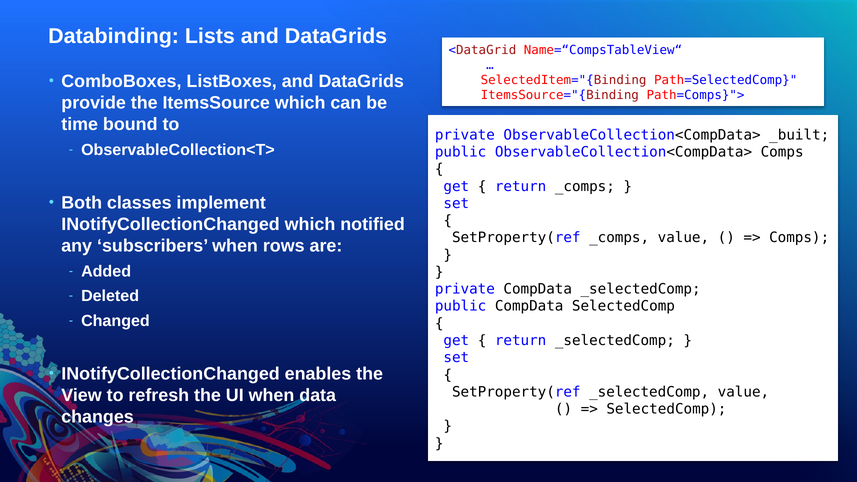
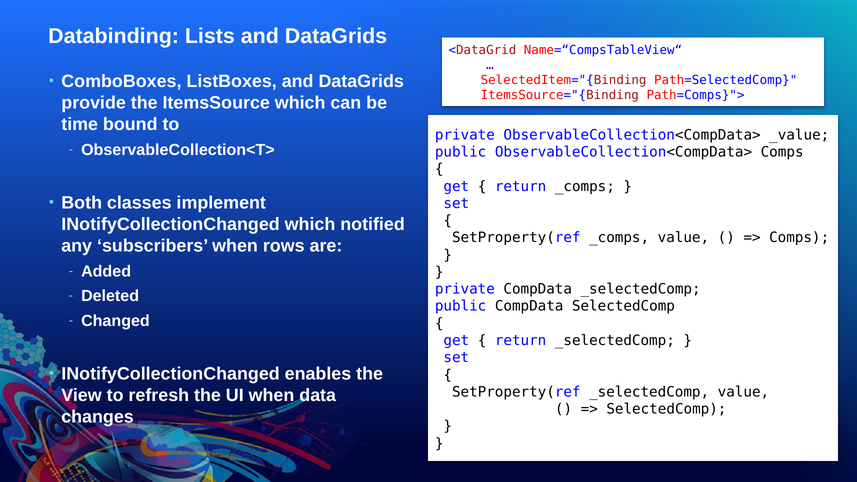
_built: _built -> _value
